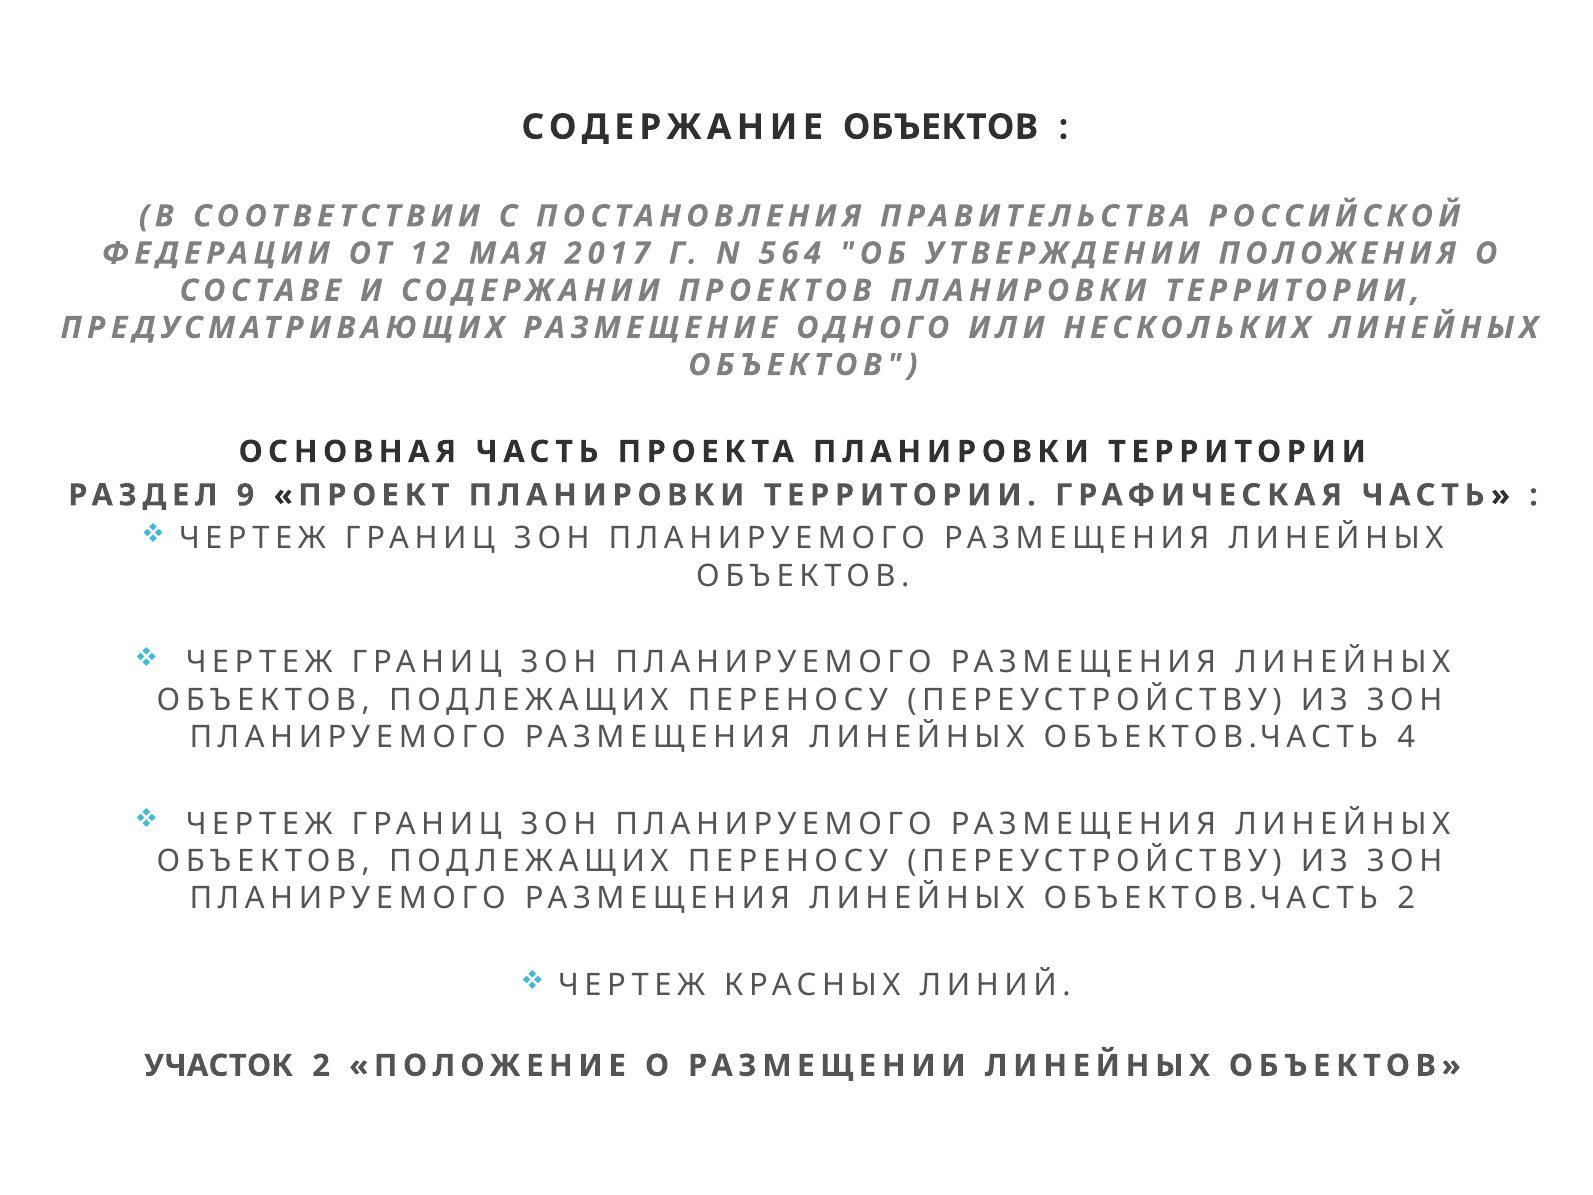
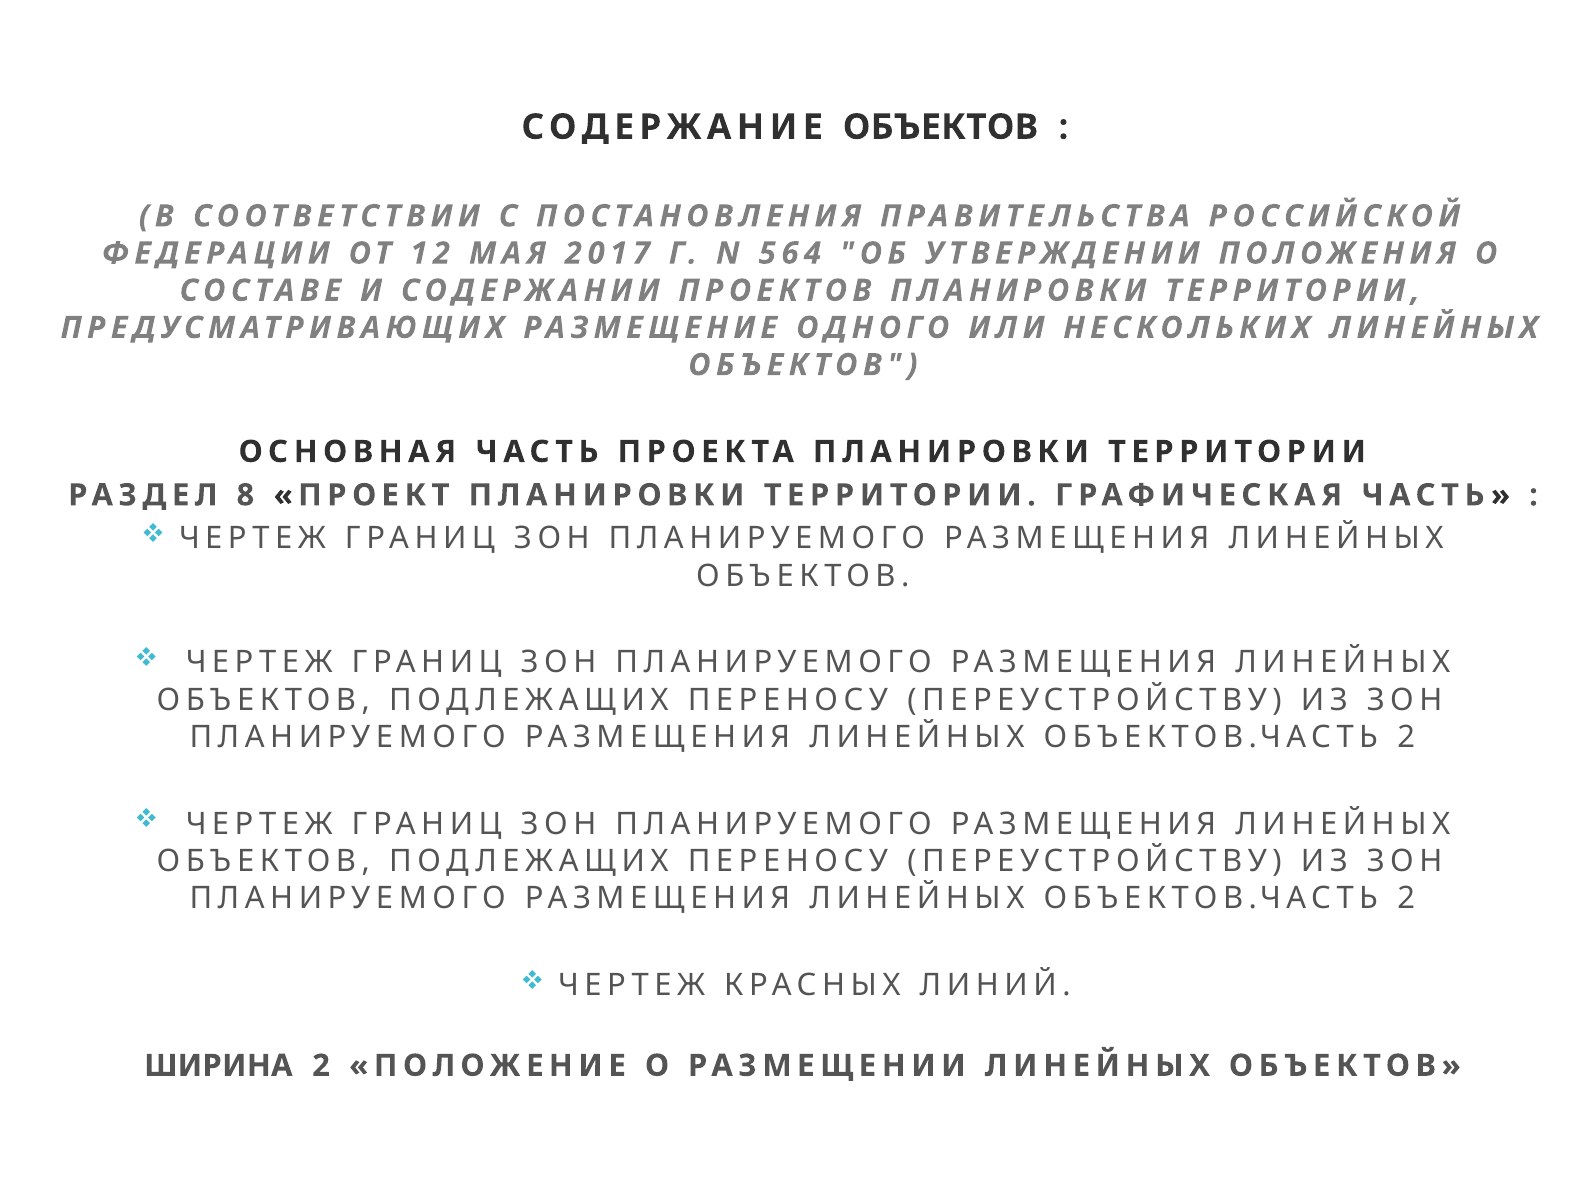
9: 9 -> 8
4 at (1406, 737): 4 -> 2
УЧАСТОК: УЧАСТОК -> ШИРИНА
